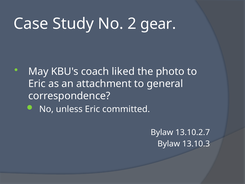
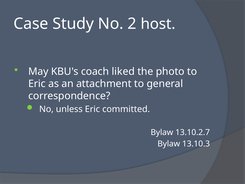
gear: gear -> host
